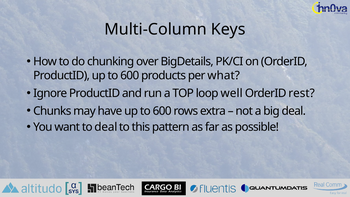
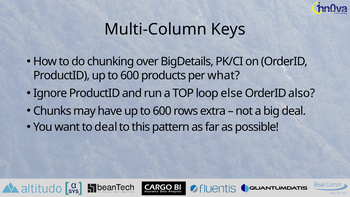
well: well -> else
rest: rest -> also
